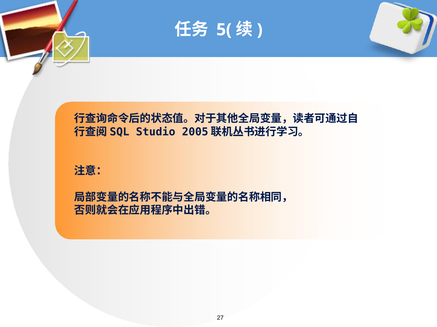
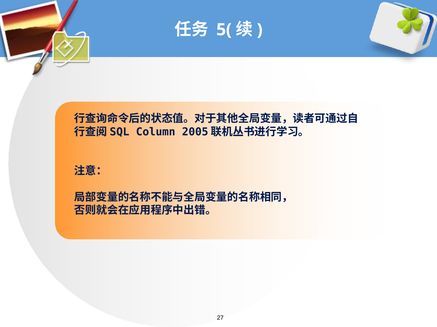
Studio: Studio -> Column
